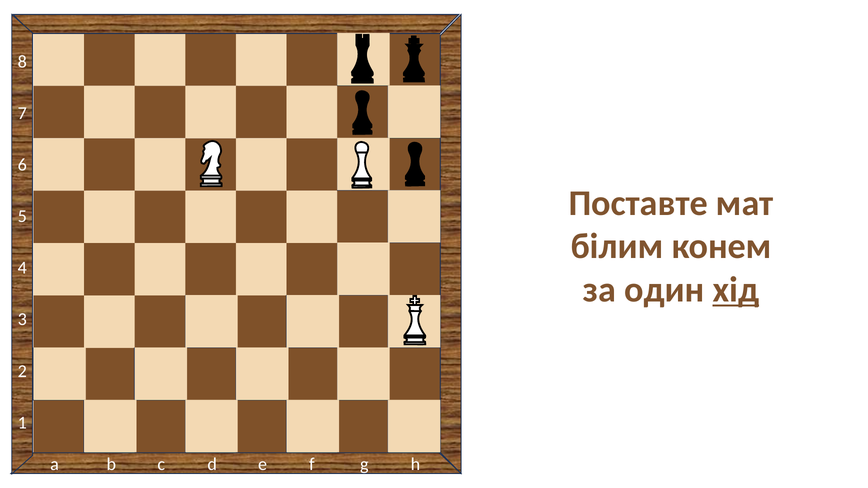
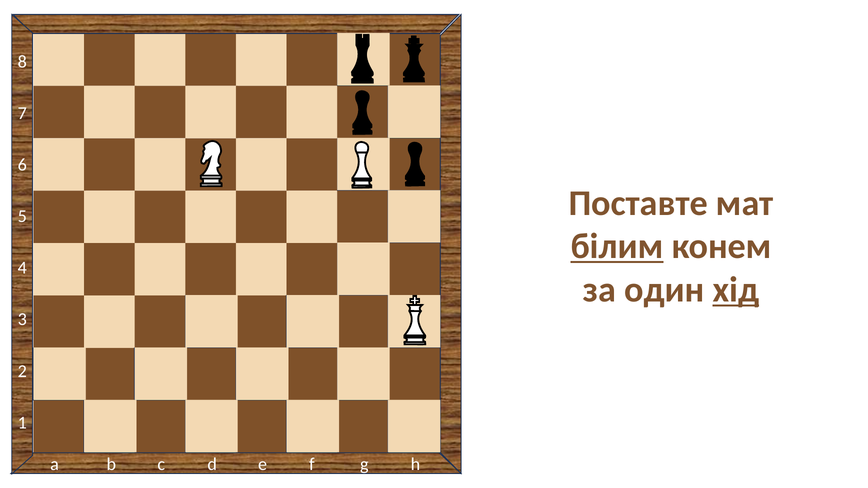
білим underline: none -> present
